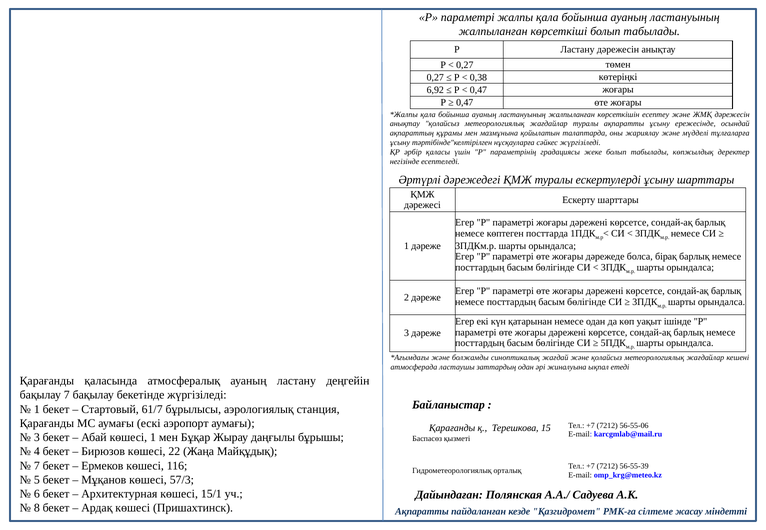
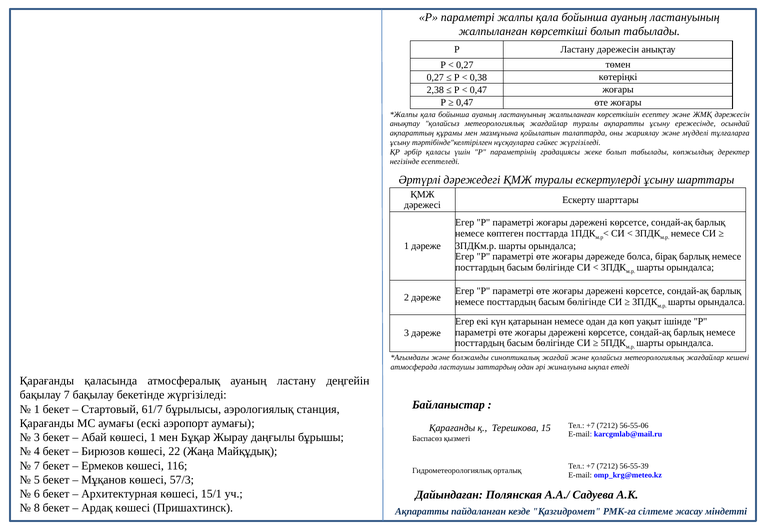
6,92: 6,92 -> 2,38
